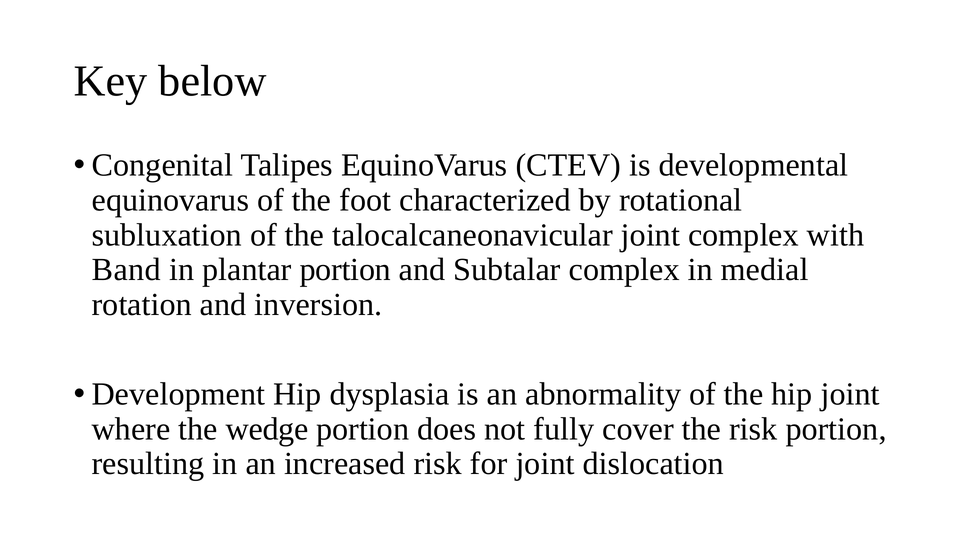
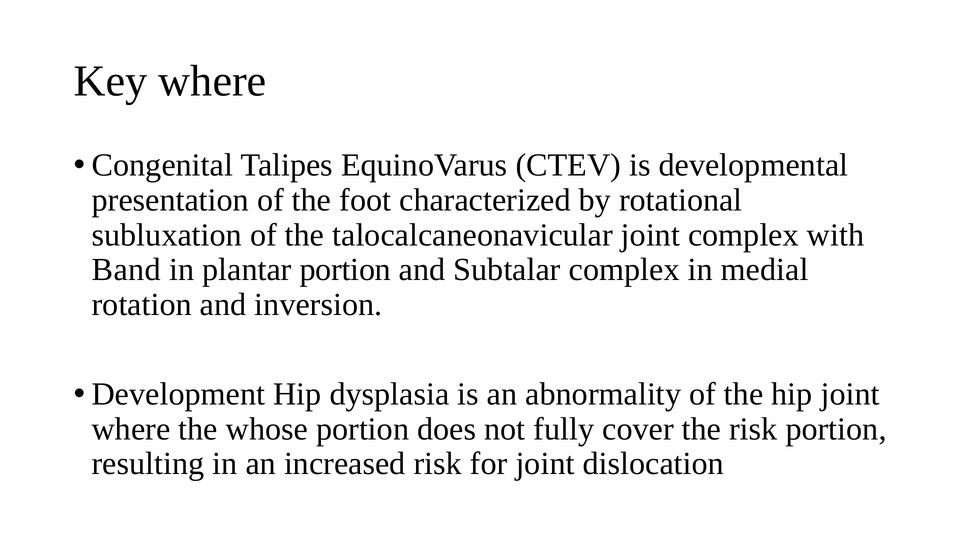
Key below: below -> where
equinovarus at (170, 200): equinovarus -> presentation
wedge: wedge -> whose
